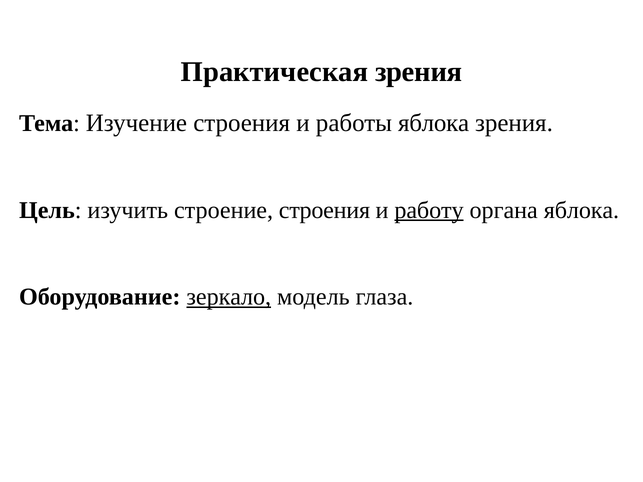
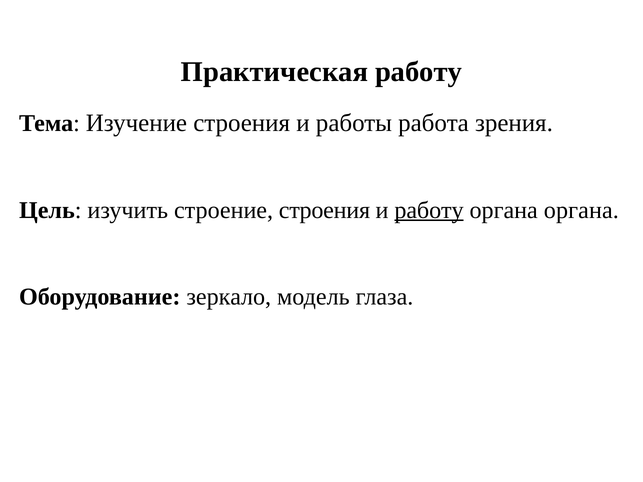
Практическая зрения: зрения -> работу
работы яблока: яблока -> работа
органа яблока: яблока -> органа
зеркало underline: present -> none
